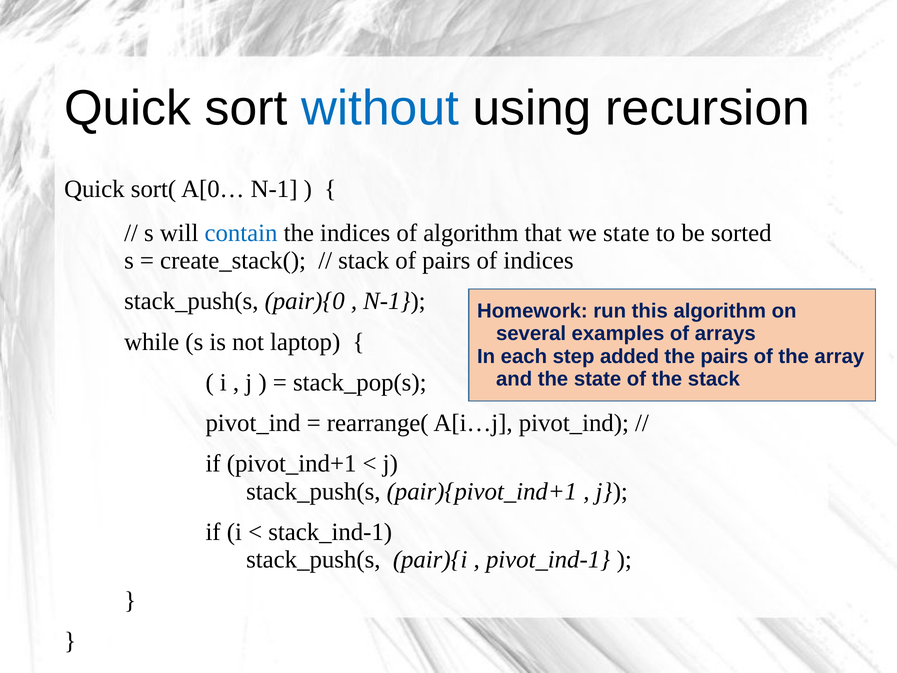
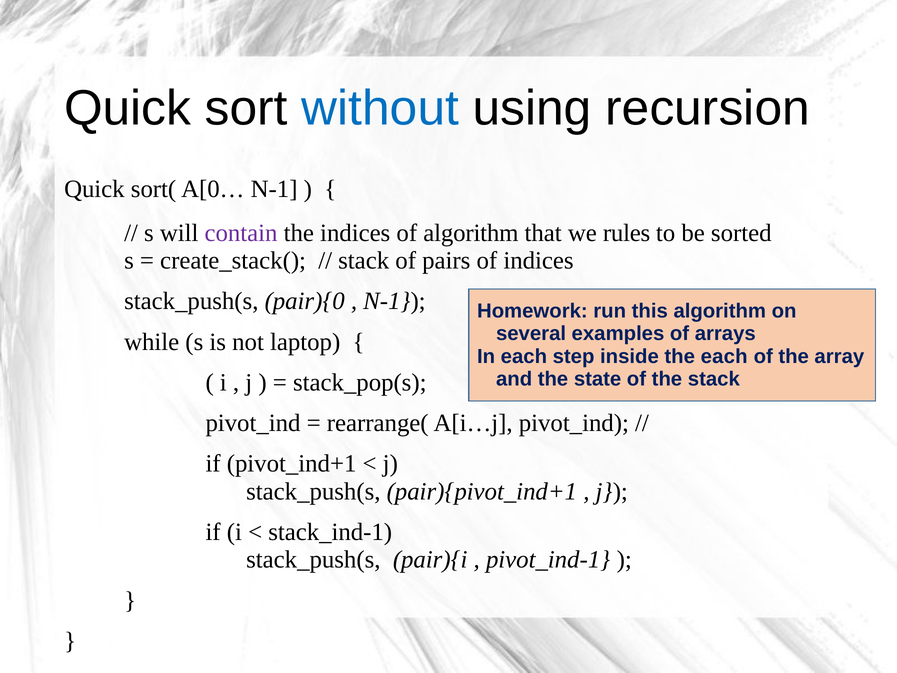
contain colour: blue -> purple
we state: state -> rules
added: added -> inside
the pairs: pairs -> each
